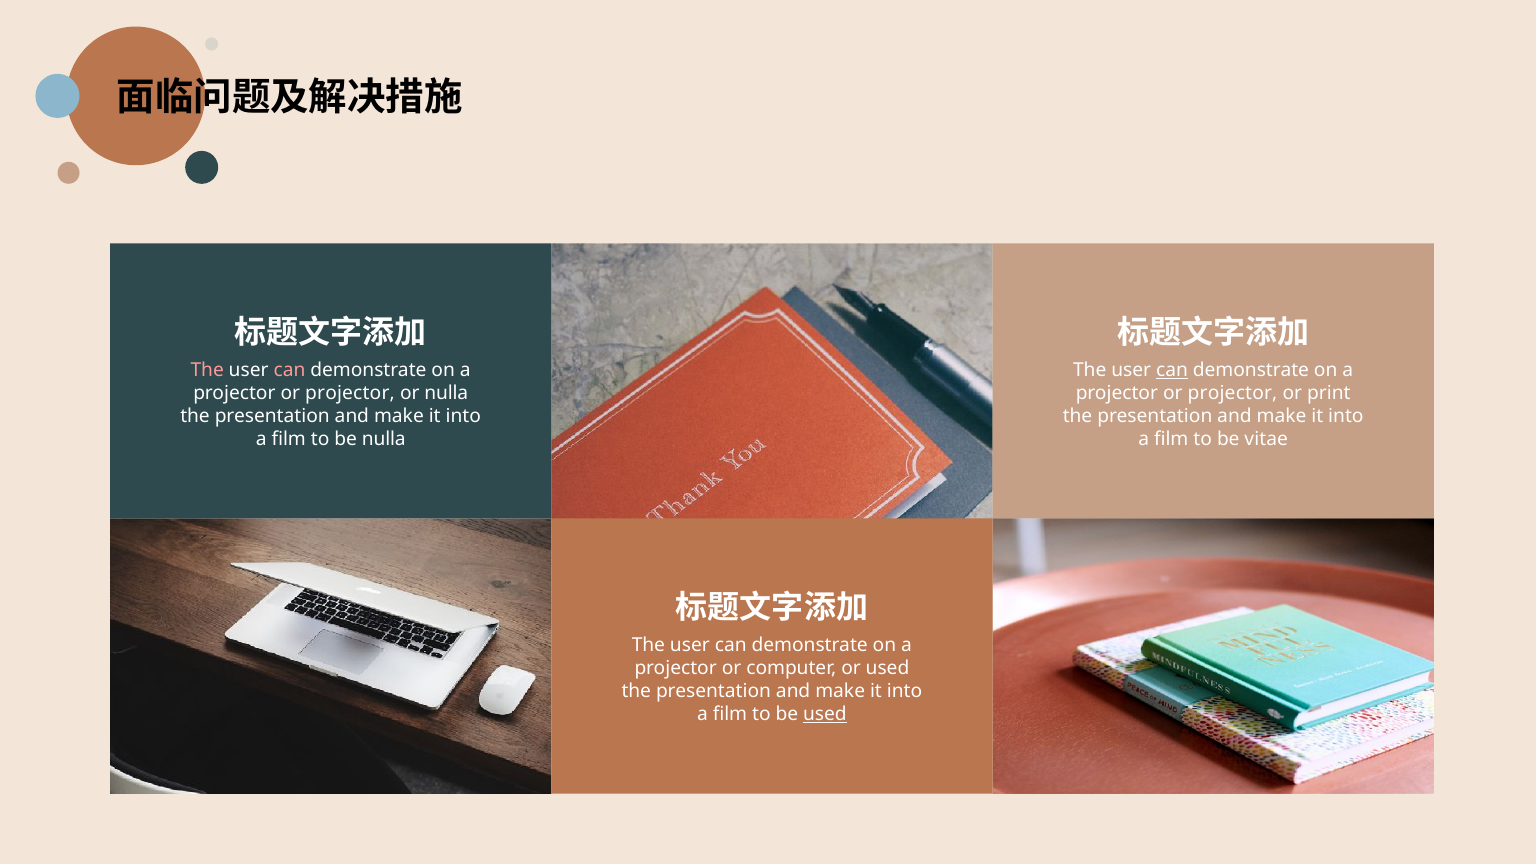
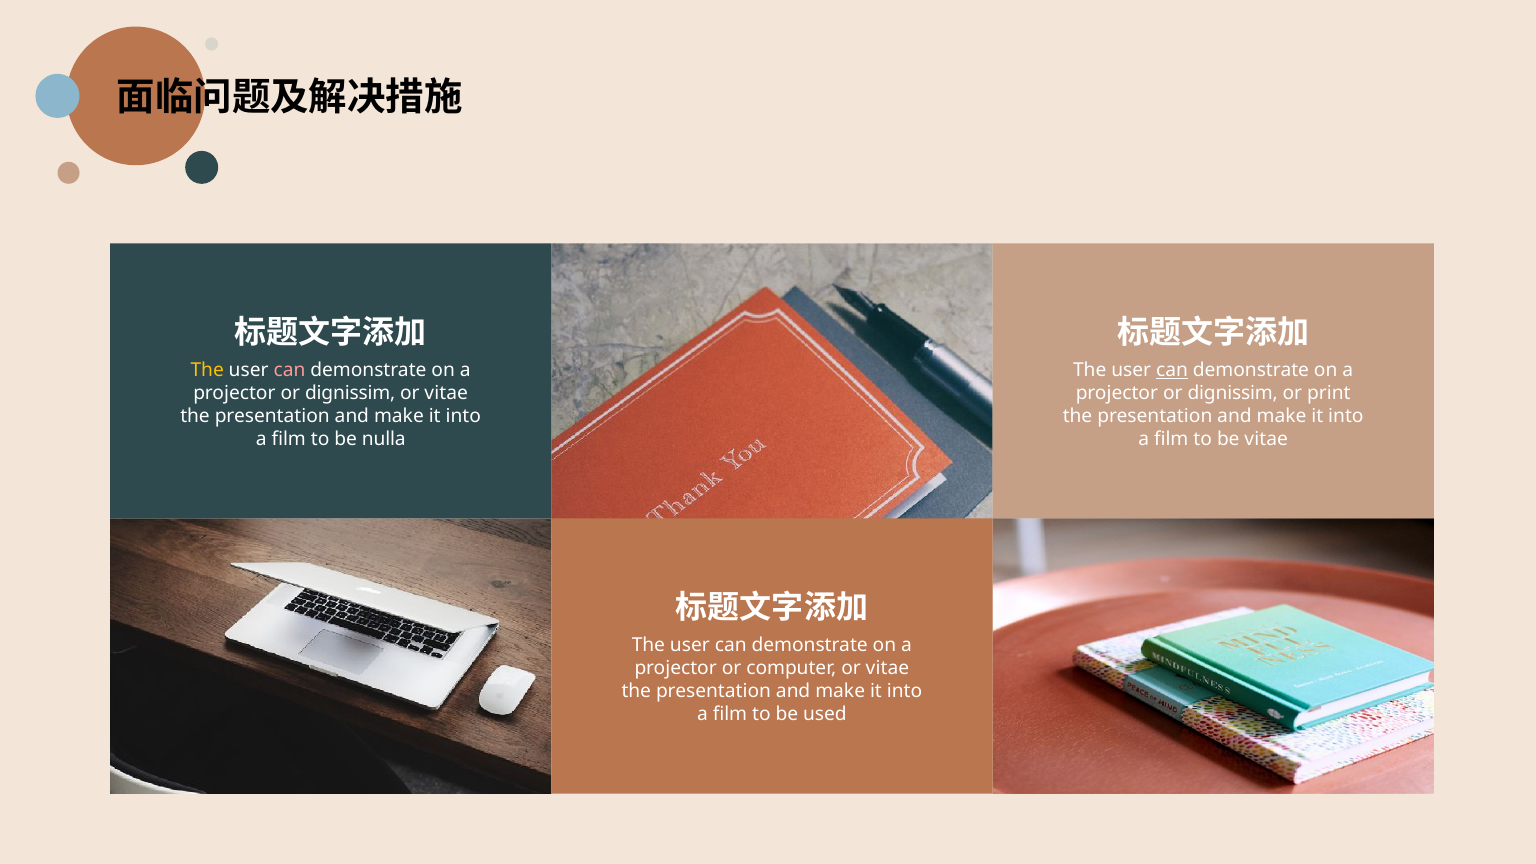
The at (207, 370) colour: pink -> yellow
projector at (350, 393): projector -> dignissim
nulla at (446, 393): nulla -> vitae
projector at (1233, 393): projector -> dignissim
computer or used: used -> vitae
used at (825, 714) underline: present -> none
